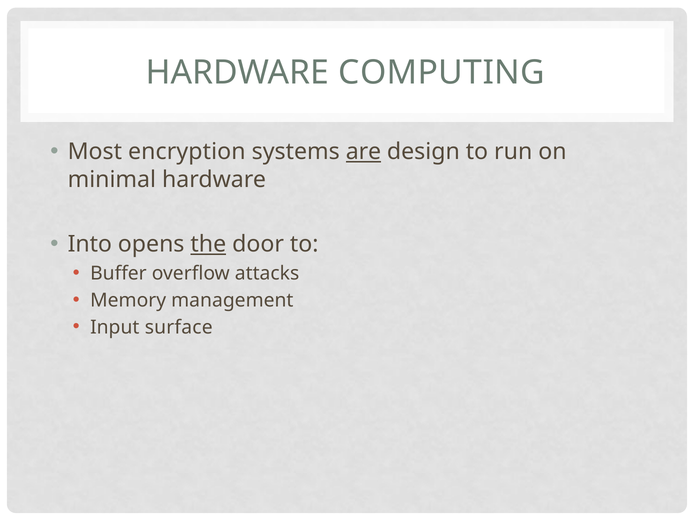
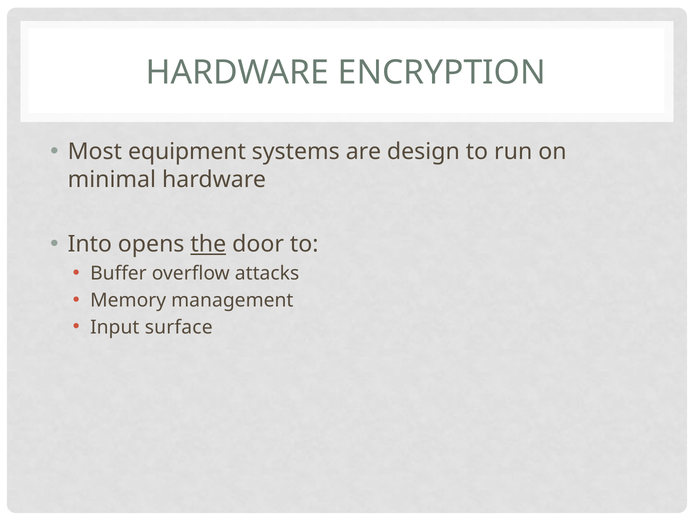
COMPUTING: COMPUTING -> ENCRYPTION
encryption: encryption -> equipment
are underline: present -> none
